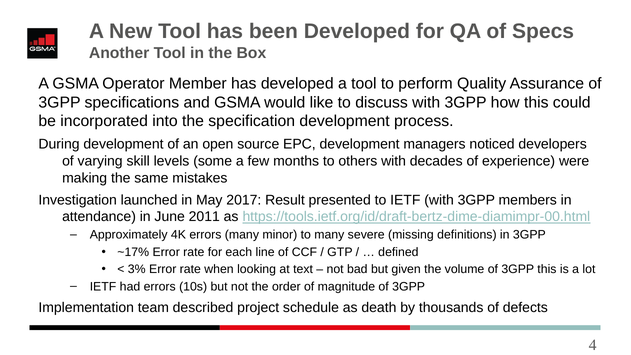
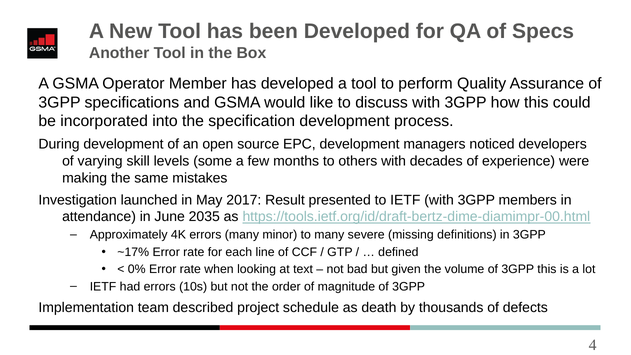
2011: 2011 -> 2035
3%: 3% -> 0%
